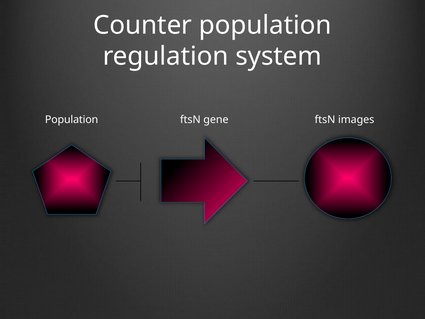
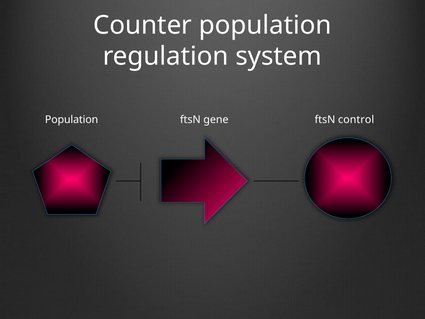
images: images -> control
